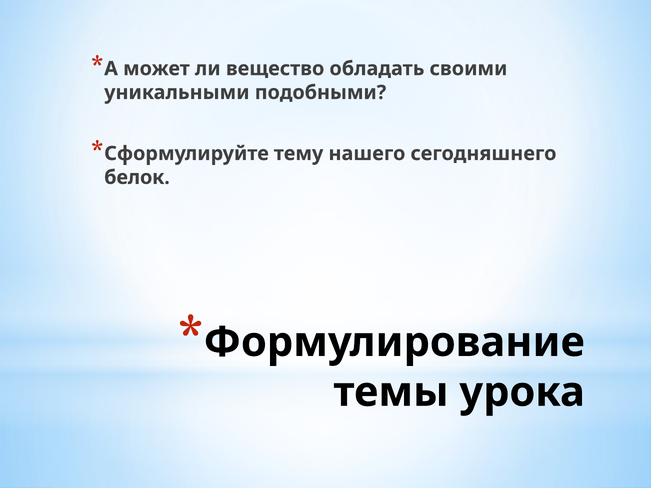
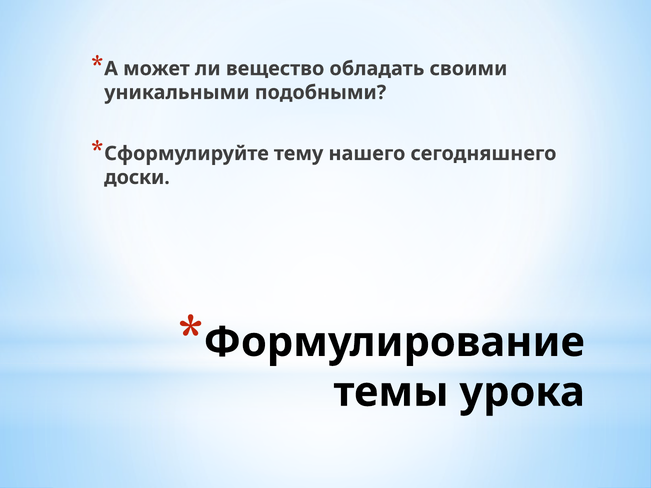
белок: белок -> доски
